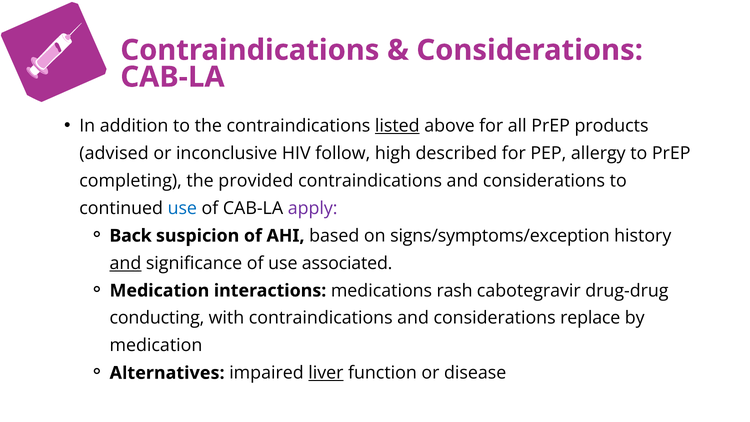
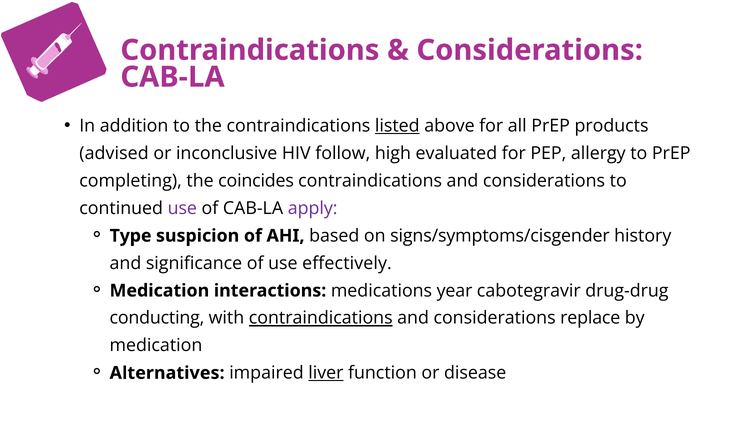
described: described -> evaluated
provided: provided -> coincides
use at (182, 208) colour: blue -> purple
Back: Back -> Type
signs/symptoms/exception: signs/symptoms/exception -> signs/symptoms/cisgender
and at (125, 263) underline: present -> none
associated: associated -> effectively
rash: rash -> year
contraindications at (321, 318) underline: none -> present
